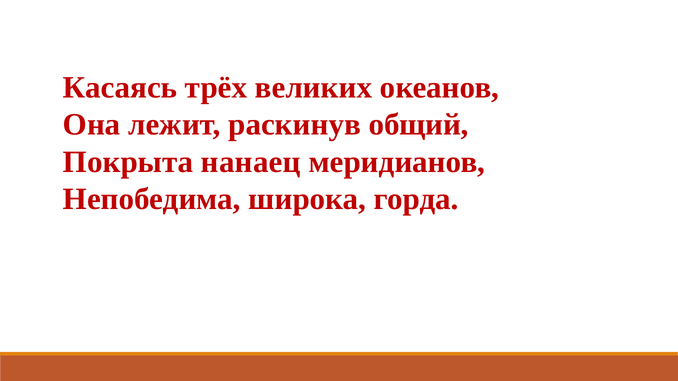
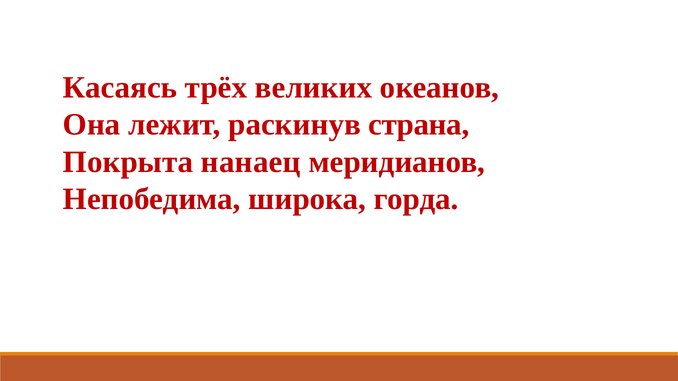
общий: общий -> страна
